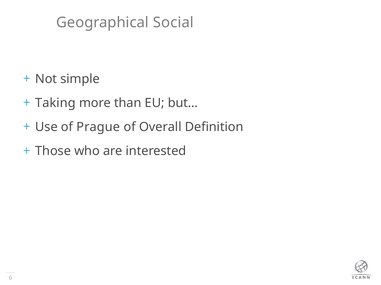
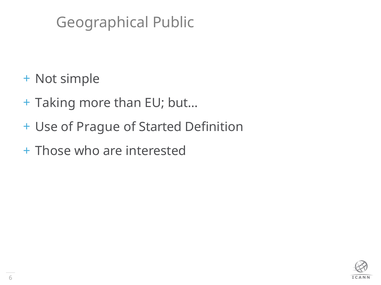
Social: Social -> Public
Overall: Overall -> Started
